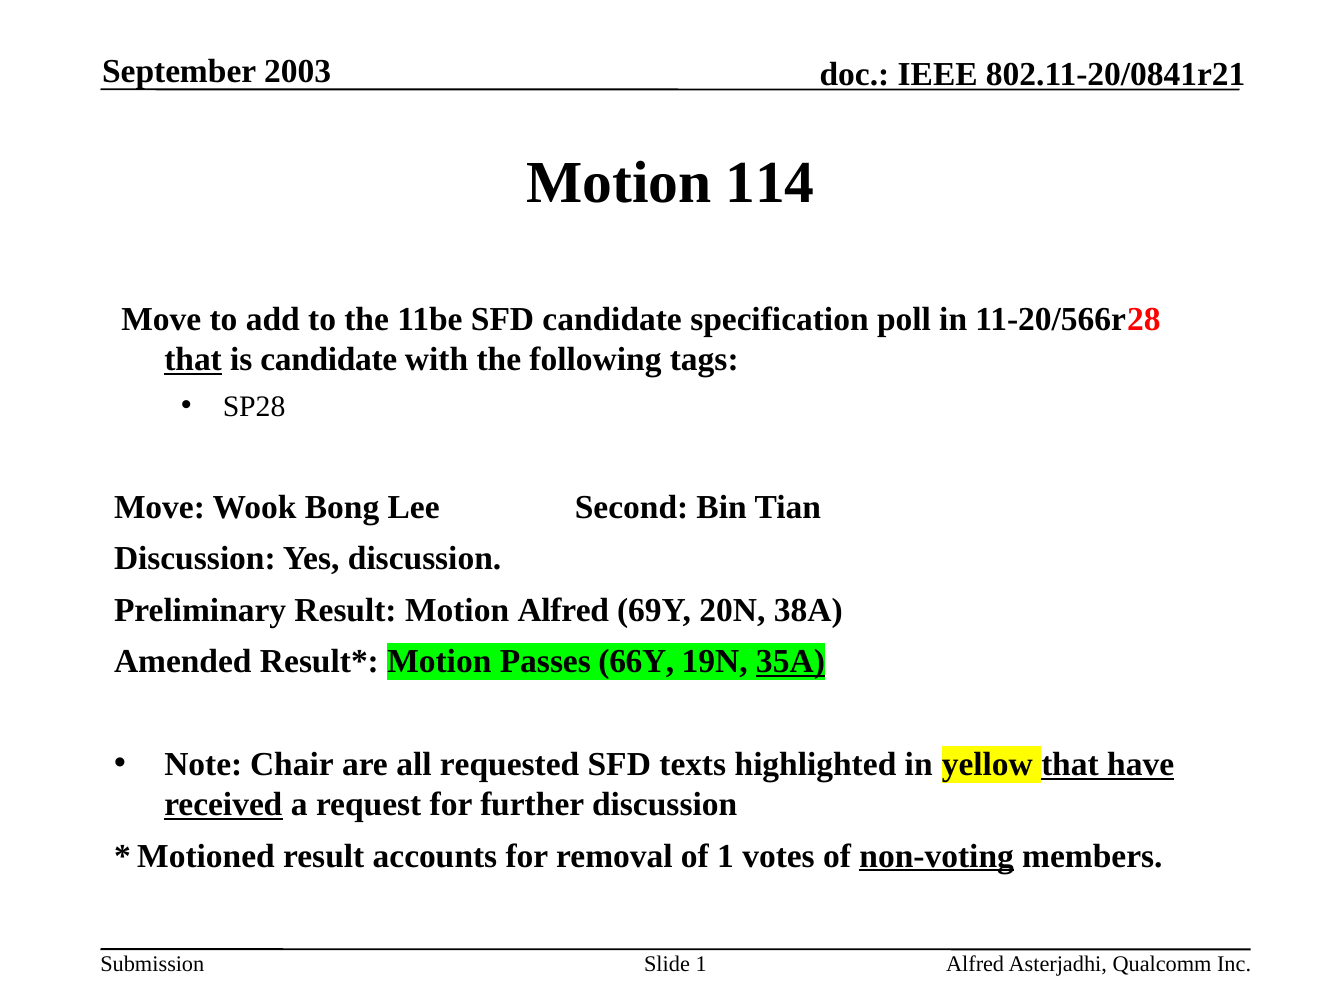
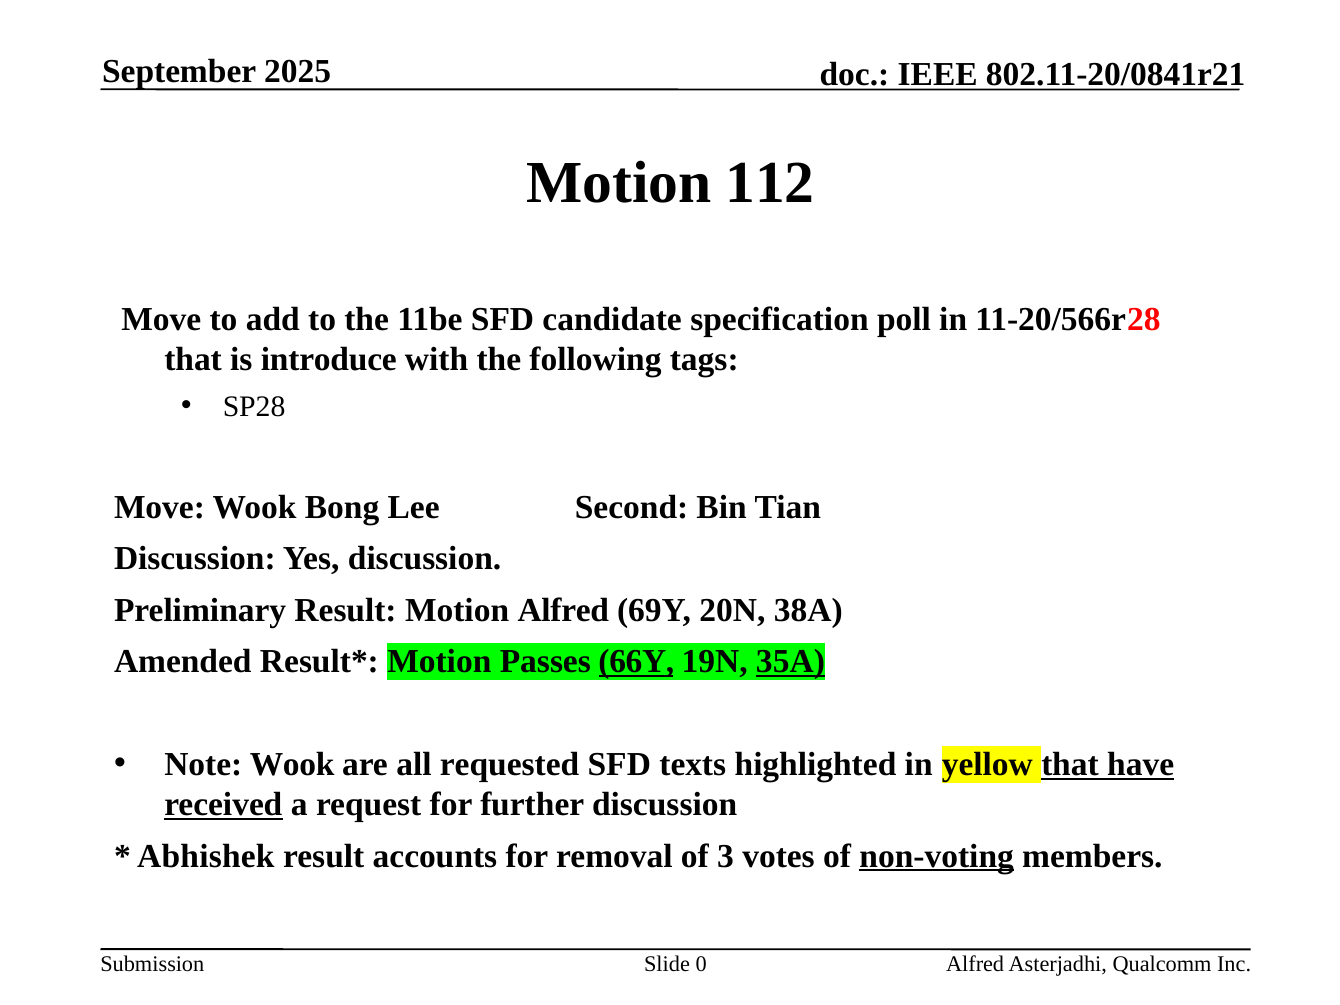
2003: 2003 -> 2025
114: 114 -> 112
that at (193, 360) underline: present -> none
is candidate: candidate -> introduce
66Y underline: none -> present
Note Chair: Chair -> Wook
Motioned: Motioned -> Abhishek
of 1: 1 -> 3
Slide 1: 1 -> 0
